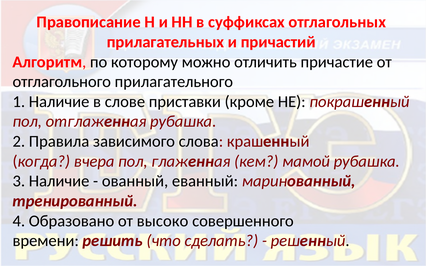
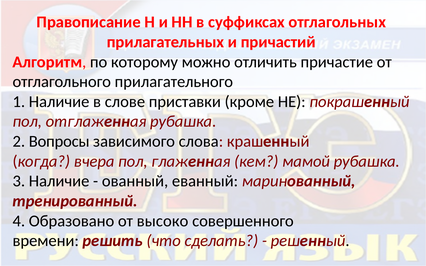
Правила: Правила -> Вопросы
